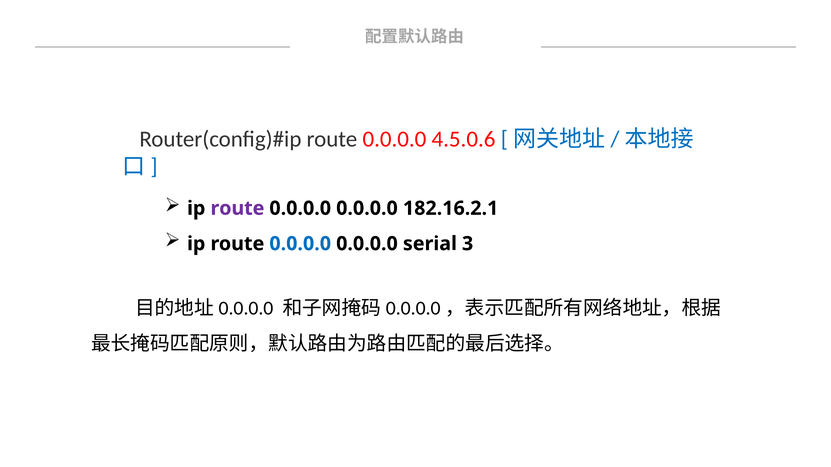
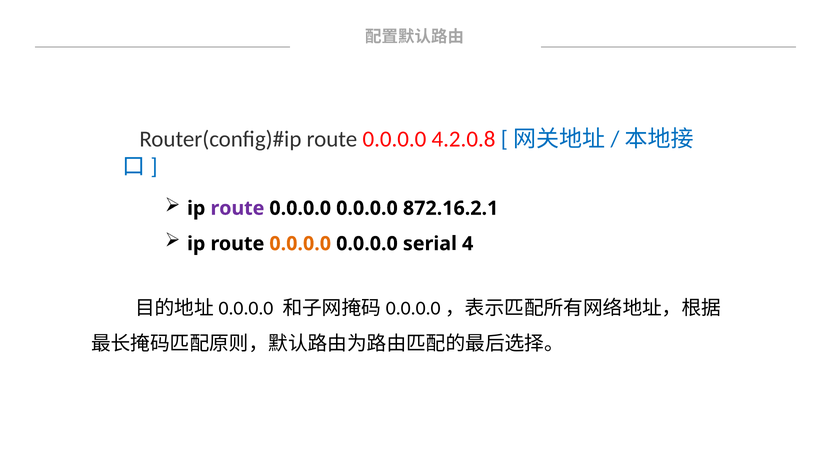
4.5.0.6: 4.5.0.6 -> 4.2.0.8
182.16.2.1: 182.16.2.1 -> 872.16.2.1
0.0.0.0 at (300, 244) colour: blue -> orange
3: 3 -> 4
